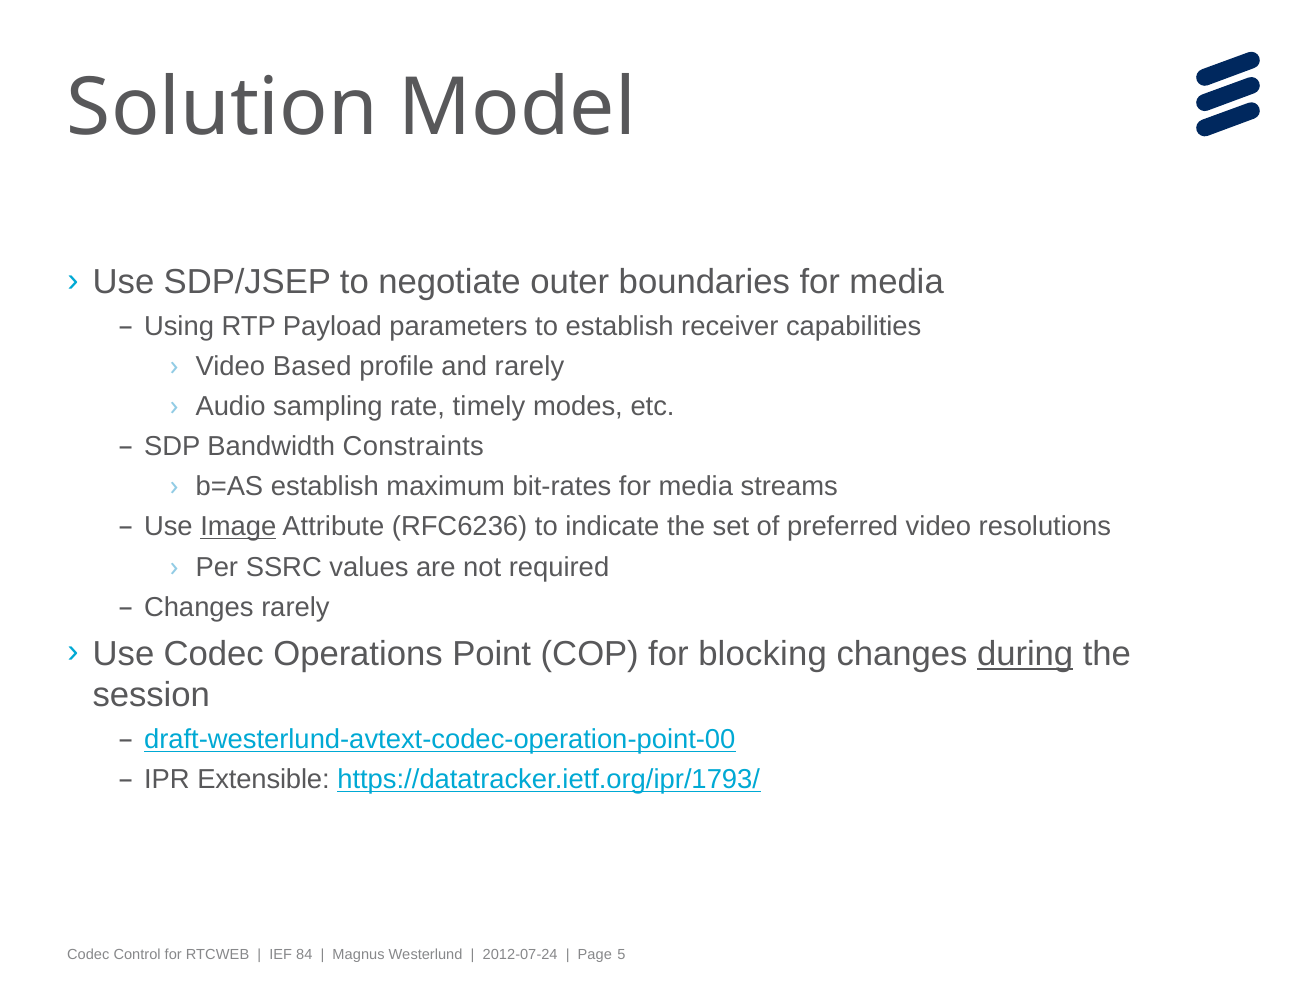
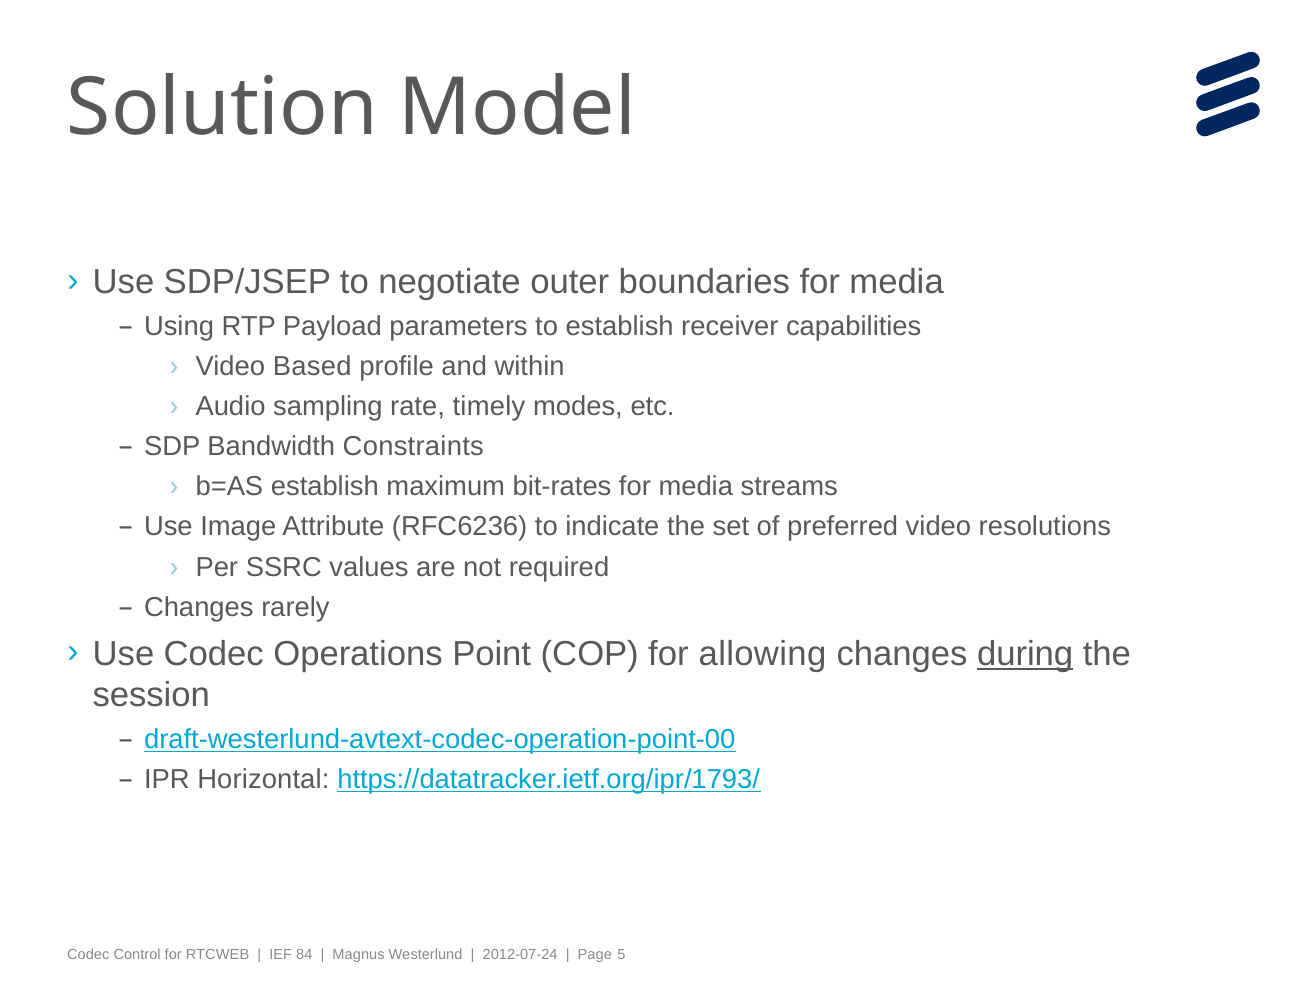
and rarely: rarely -> within
Image underline: present -> none
blocking: blocking -> allowing
Extensible: Extensible -> Horizontal
